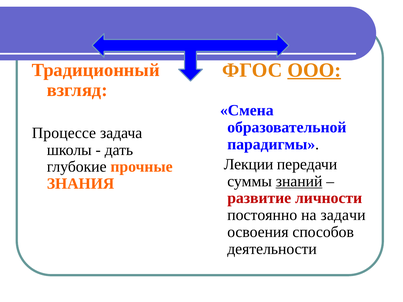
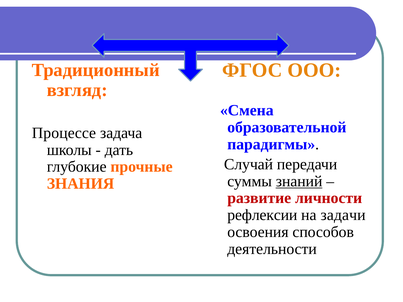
ООО underline: present -> none
Лекции: Лекции -> Случай
постоянно: постоянно -> рефлексии
